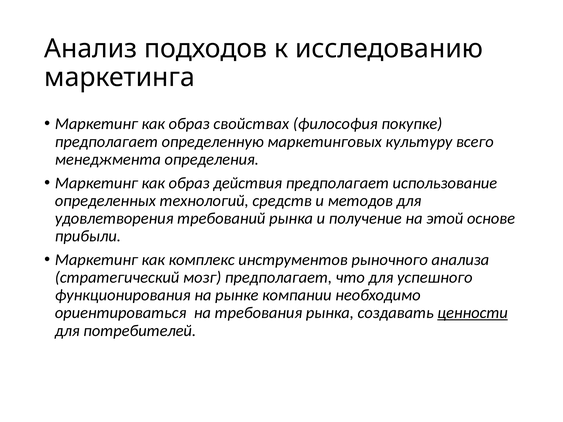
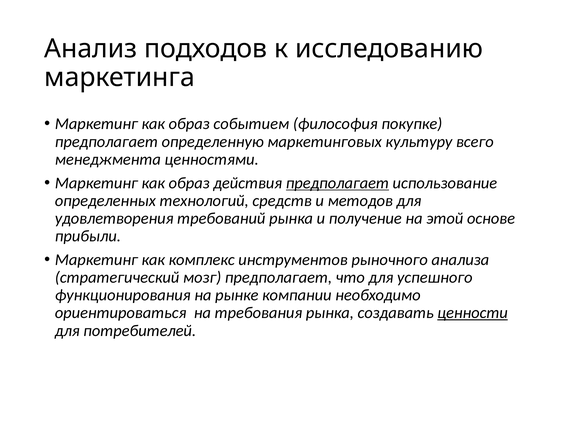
свойствах: свойствах -> событием
определения: определения -> ценностями
предполагает at (337, 183) underline: none -> present
